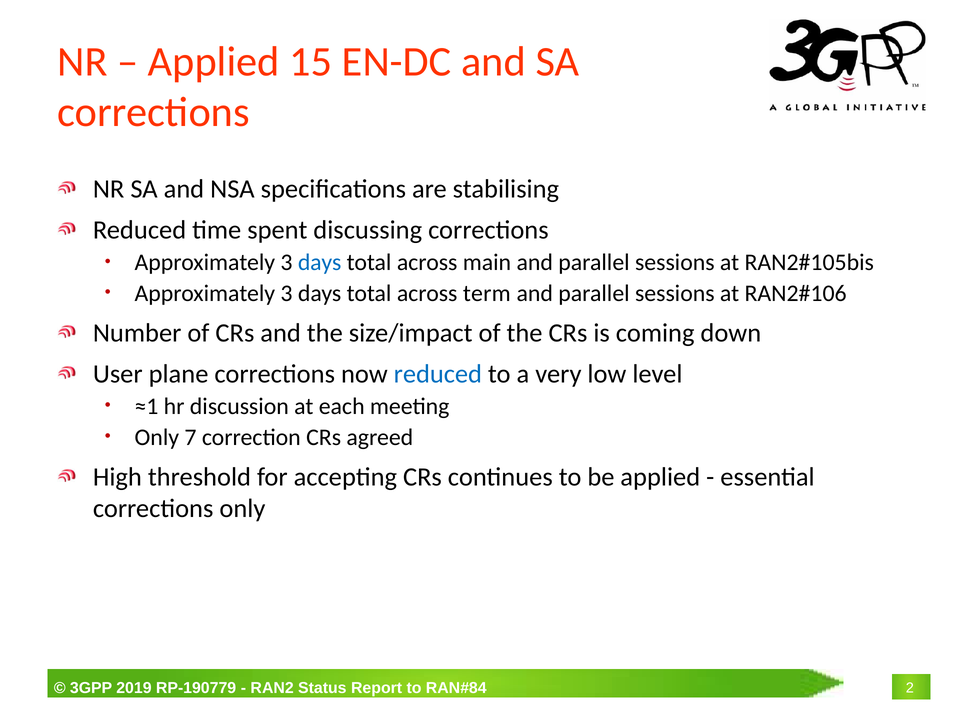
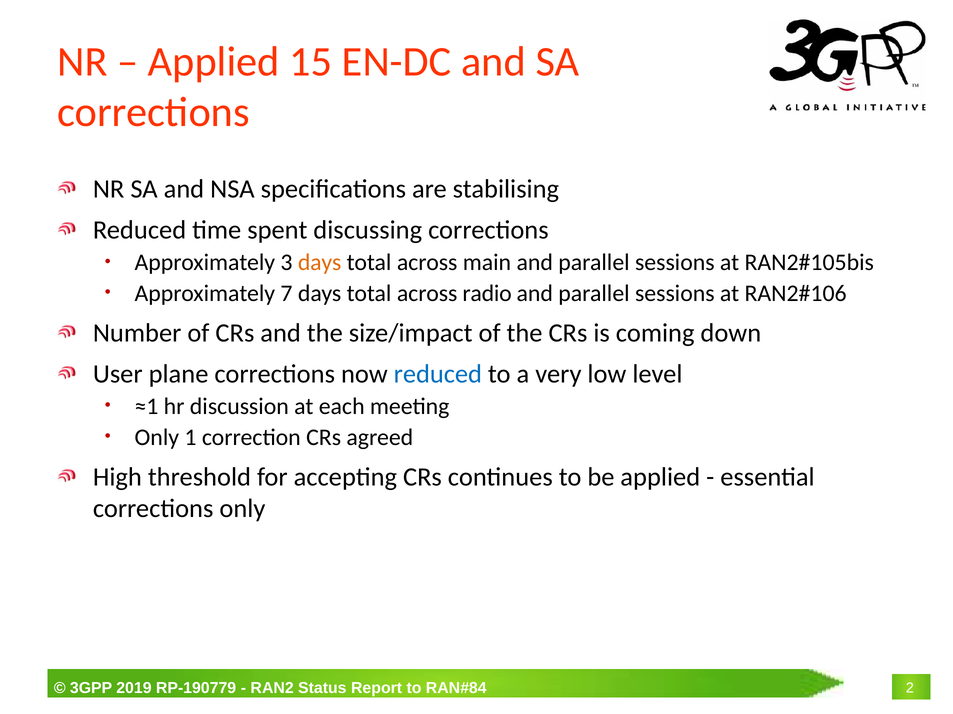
days at (320, 263) colour: blue -> orange
3 at (287, 294): 3 -> 7
term: term -> radio
7: 7 -> 1
